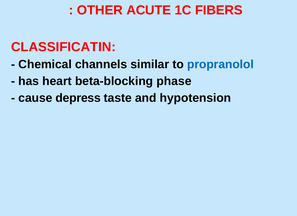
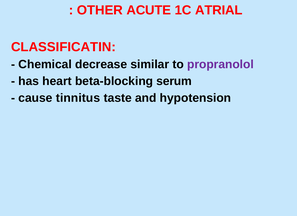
FIBERS: FIBERS -> ATRIAL
channels: channels -> decrease
propranolol colour: blue -> purple
phase: phase -> serum
depress: depress -> tinnitus
